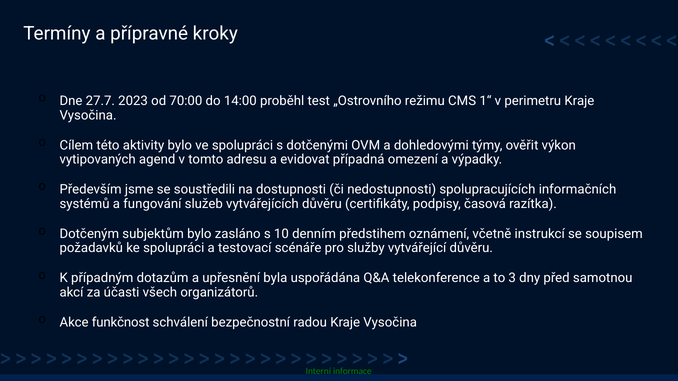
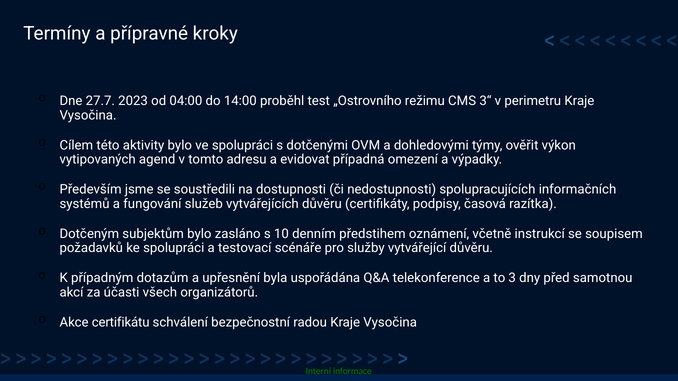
70:00: 70:00 -> 04:00
1“: 1“ -> 3“
funkčnost: funkčnost -> certifikátu
